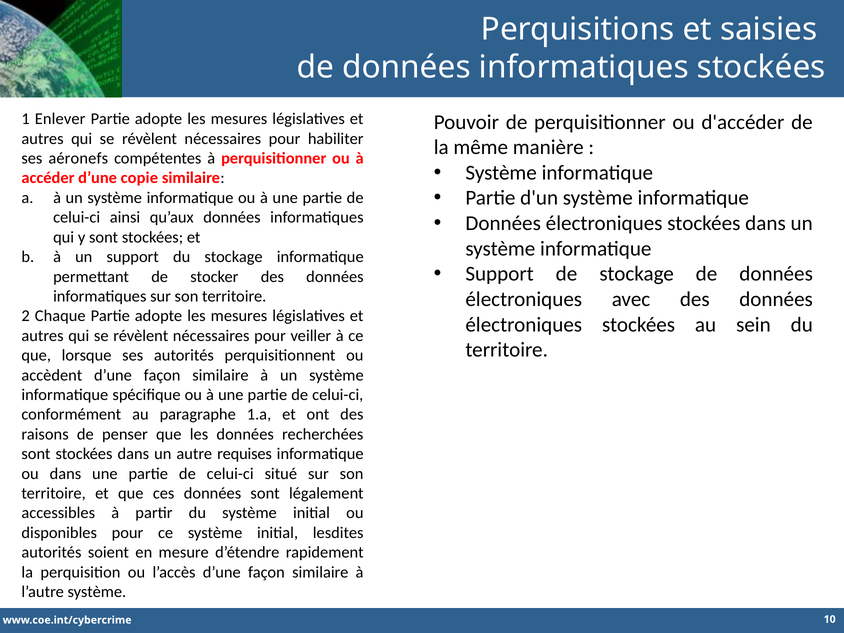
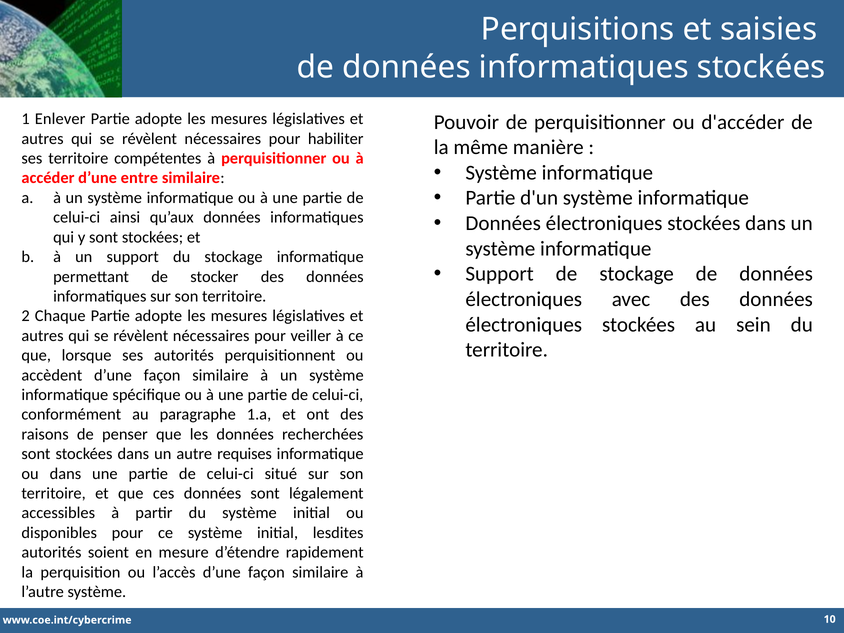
ses aéronefs: aéronefs -> territoire
copie: copie -> entre
